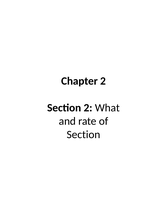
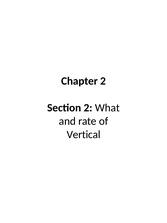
Section at (83, 134): Section -> Vertical
